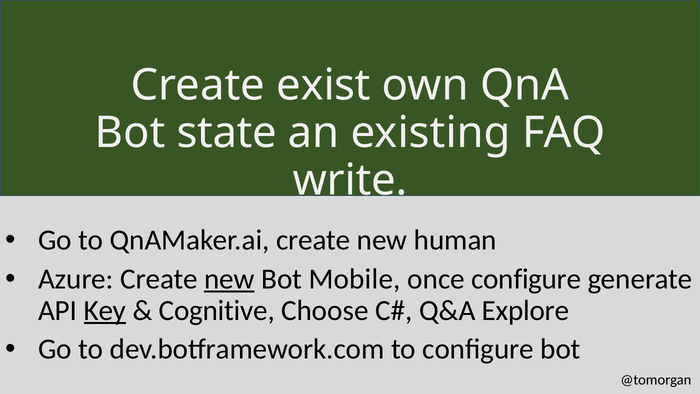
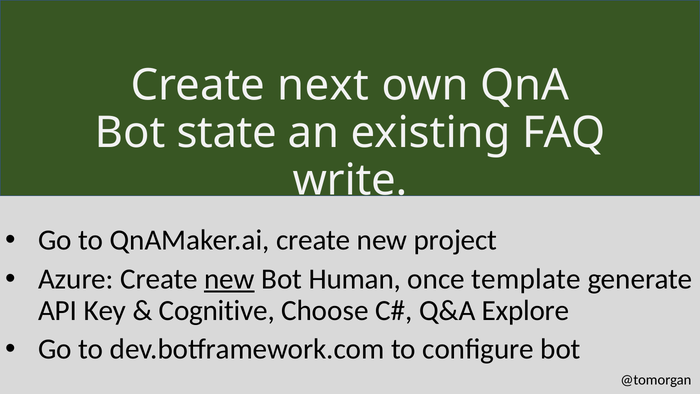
exist: exist -> next
human: human -> project
Mobile: Mobile -> Human
once configure: configure -> template
Key underline: present -> none
